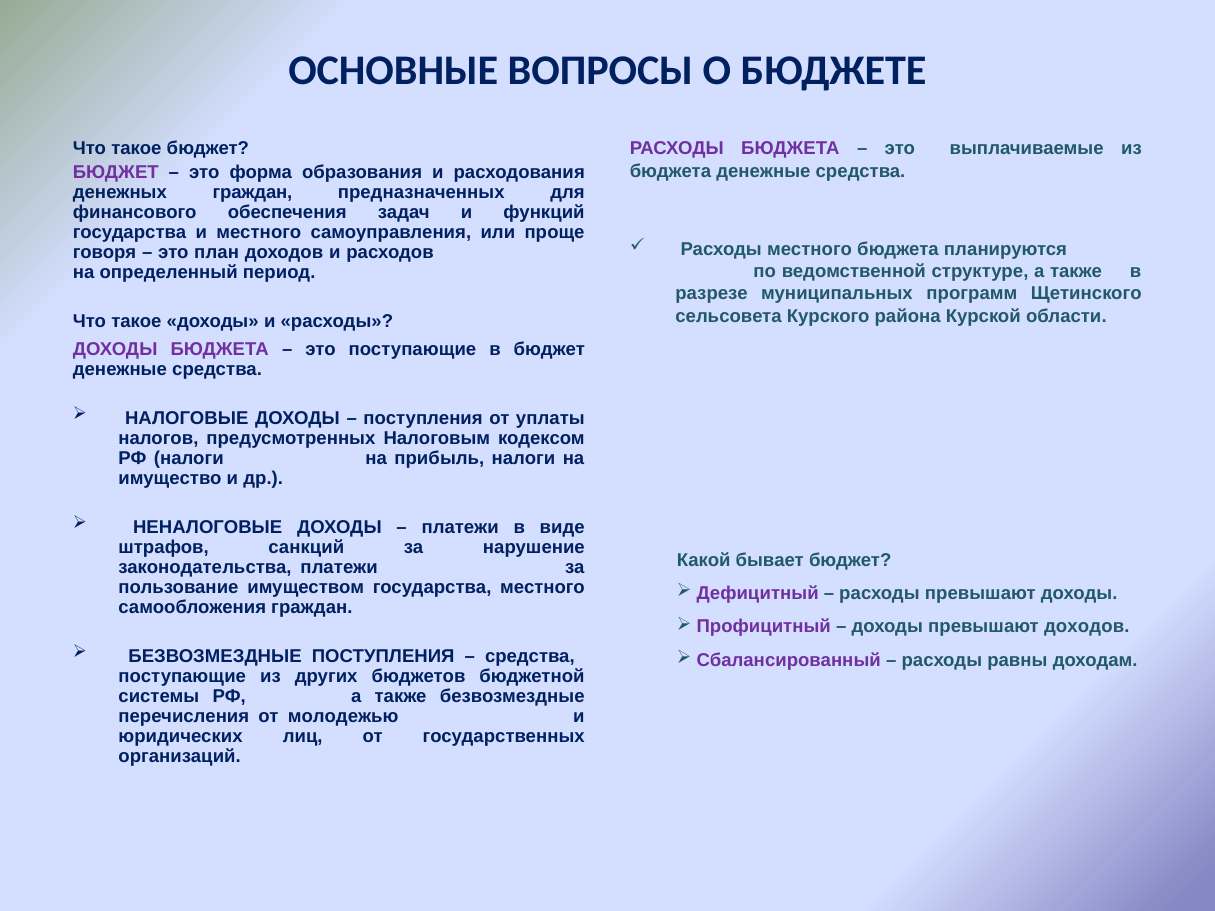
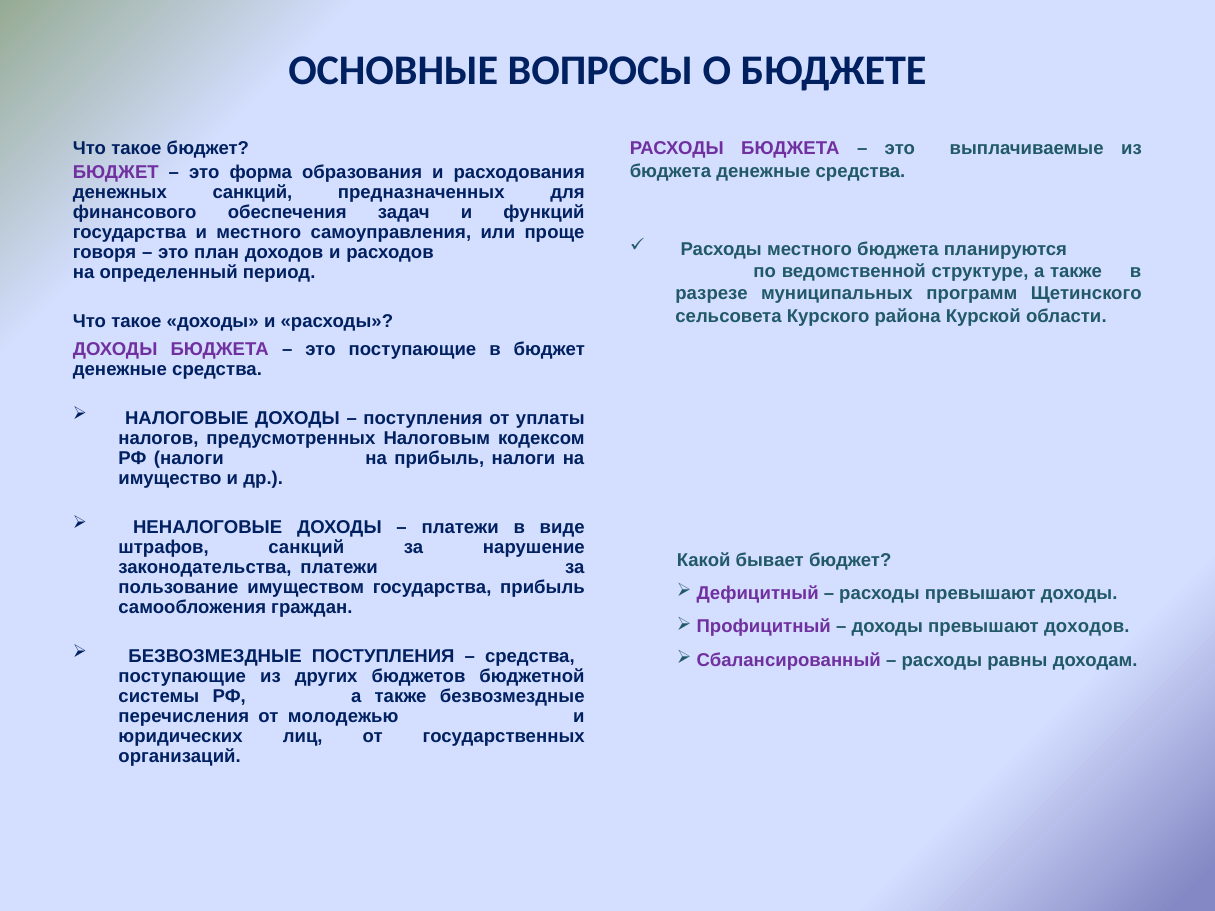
денежных граждан: граждан -> санкций
государства местного: местного -> прибыль
